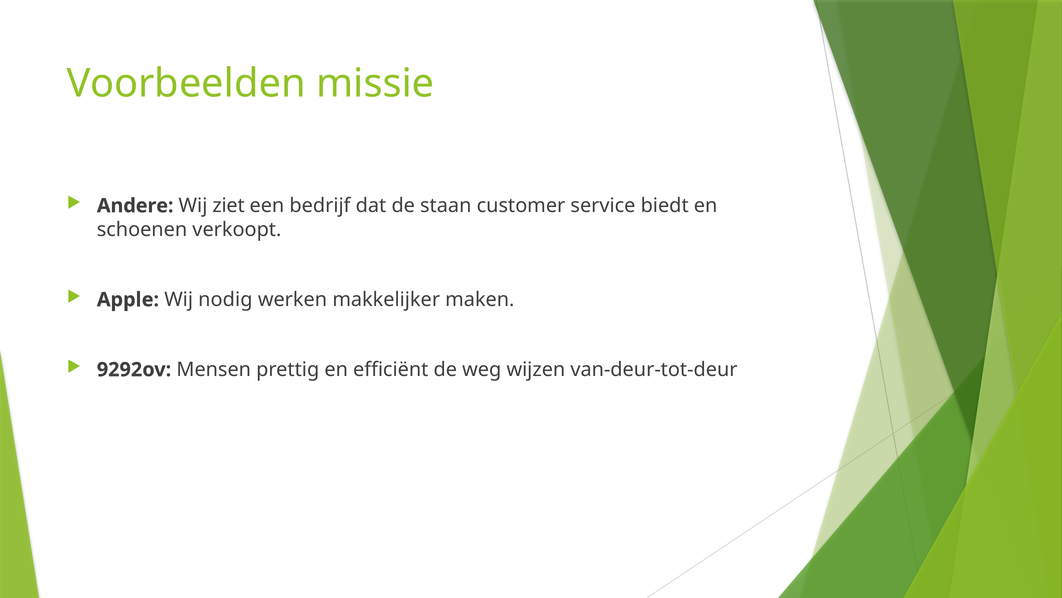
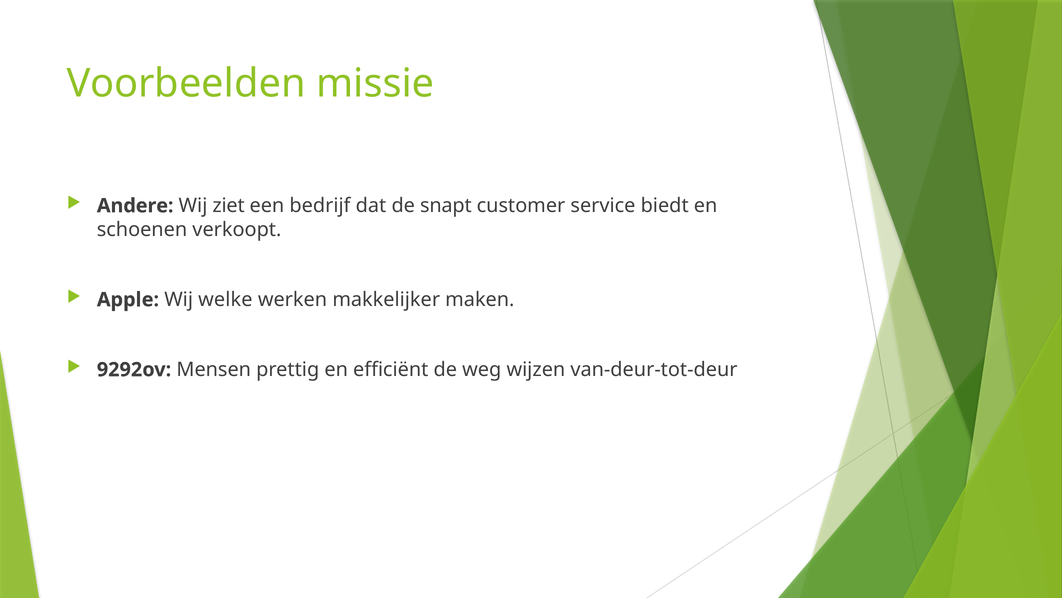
staan: staan -> snapt
nodig: nodig -> welke
